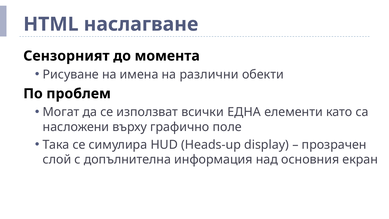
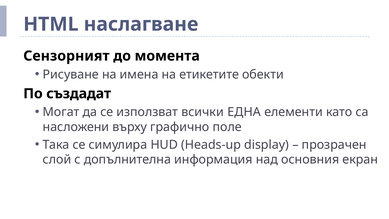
различни: различни -> етикетите
проблем: проблем -> създадат
